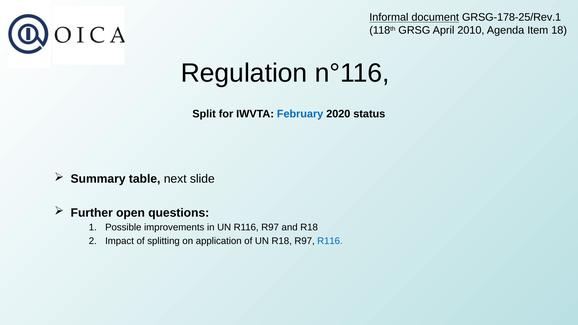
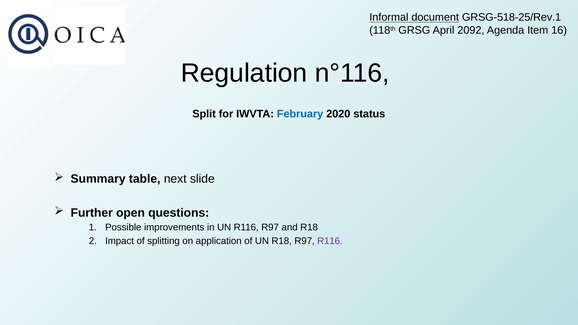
GRSG-178-25/Rev.1: GRSG-178-25/Rev.1 -> GRSG-518-25/Rev.1
2010: 2010 -> 2092
18: 18 -> 16
R116 at (330, 241) colour: blue -> purple
